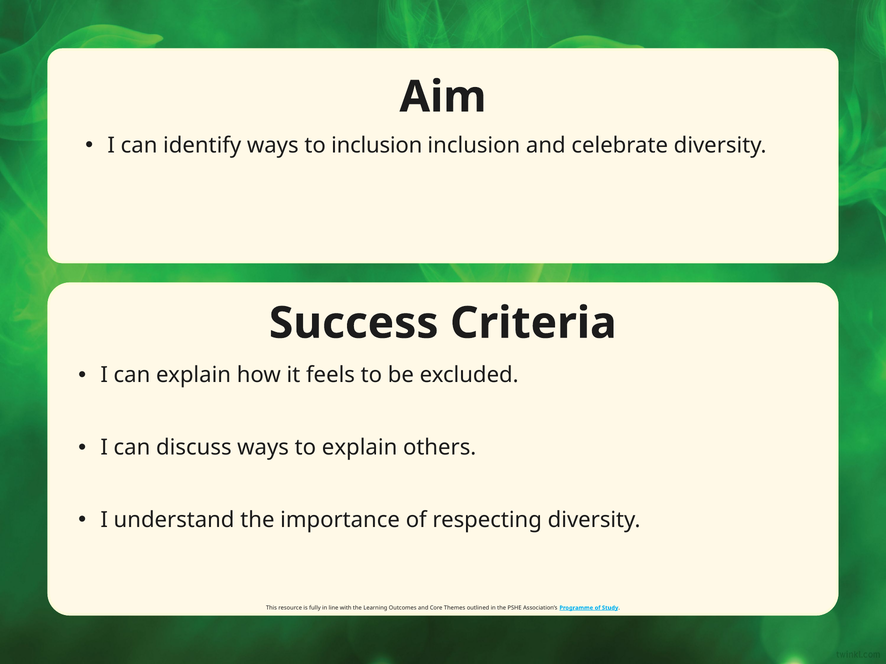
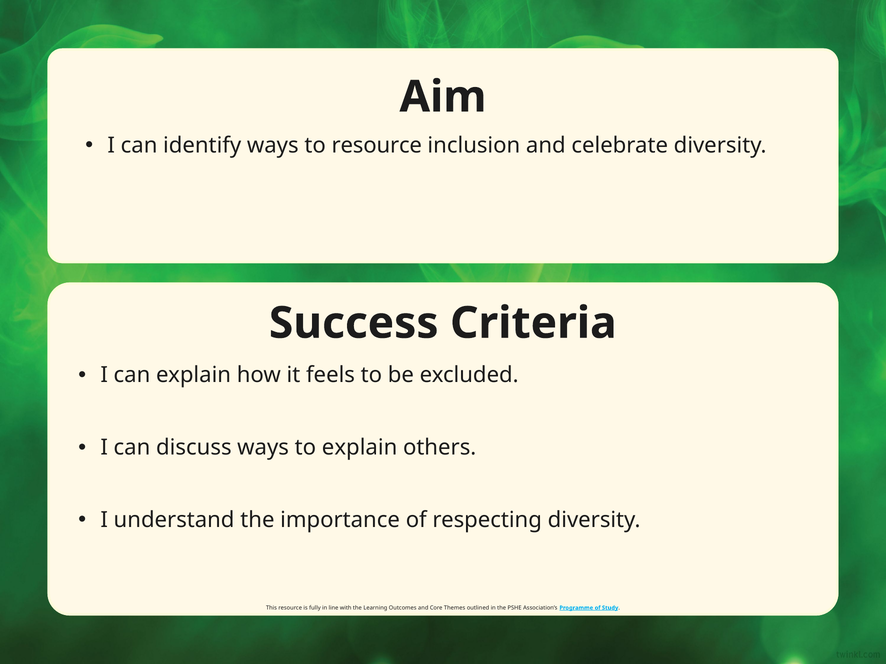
to inclusion: inclusion -> resource
